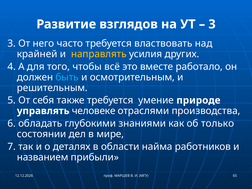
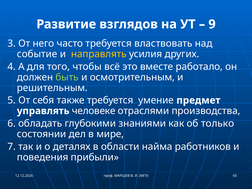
3 at (212, 24): 3 -> 9
крайней: крайней -> событие
быть colour: light blue -> light green
природе: природе -> предмет
названием: названием -> поведения
